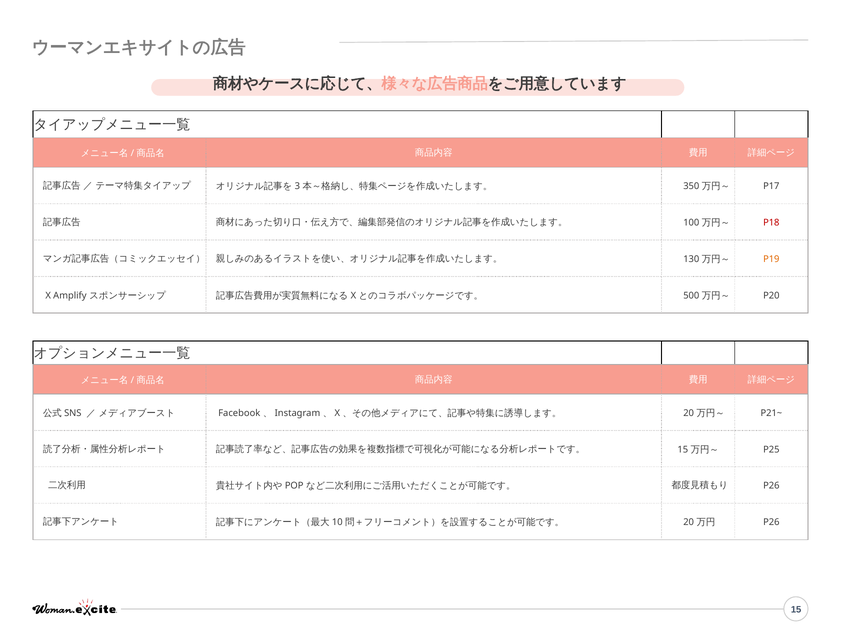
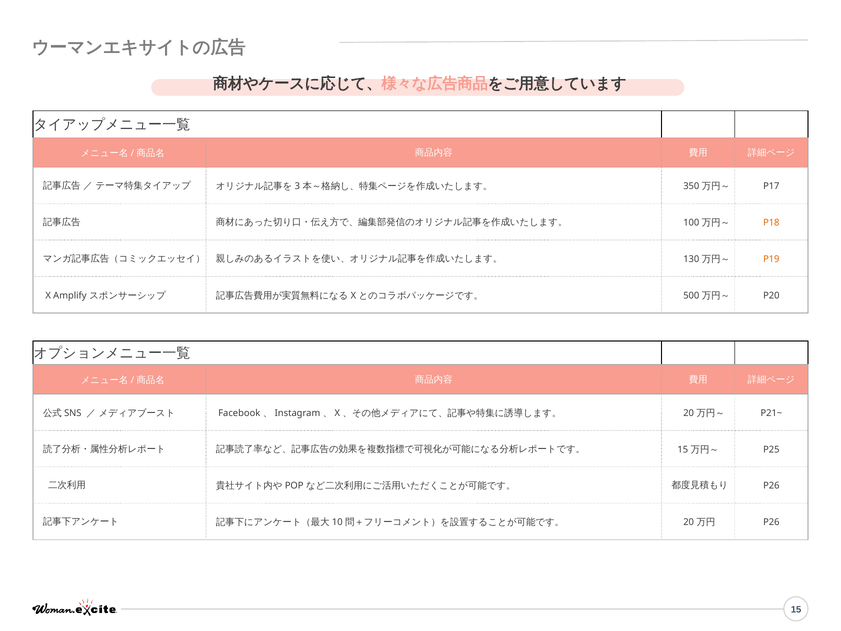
P18 colour: red -> orange
